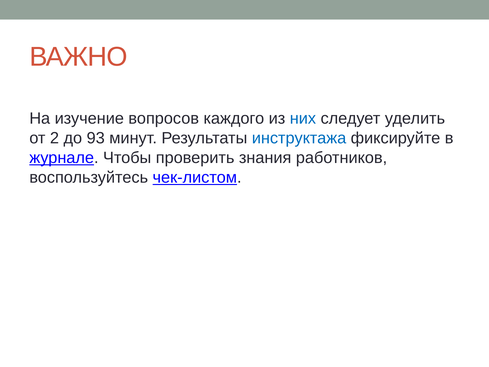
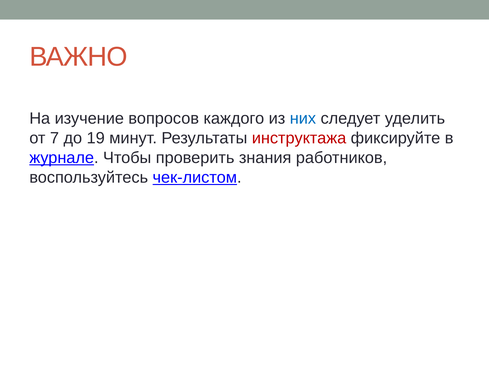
2: 2 -> 7
93: 93 -> 19
инструктажа colour: blue -> red
